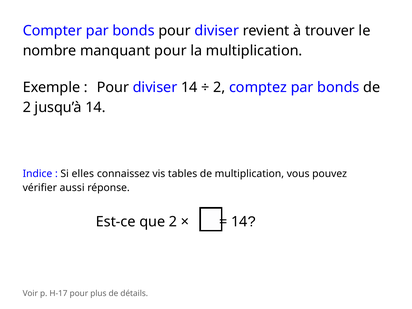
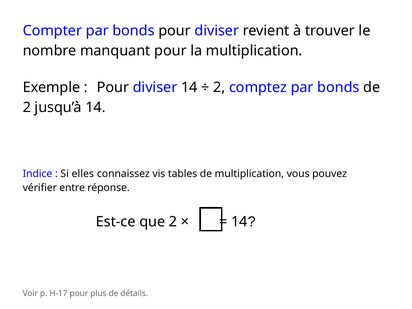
aussi: aussi -> entre
